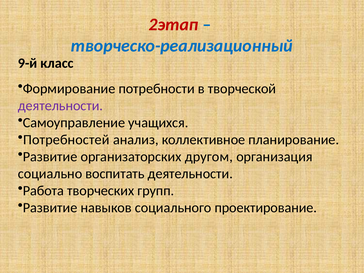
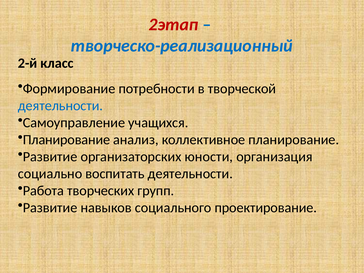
9-й: 9-й -> 2-й
деятельности at (60, 106) colour: purple -> blue
Потребностей at (66, 140): Потребностей -> Планирование
другом: другом -> юности
